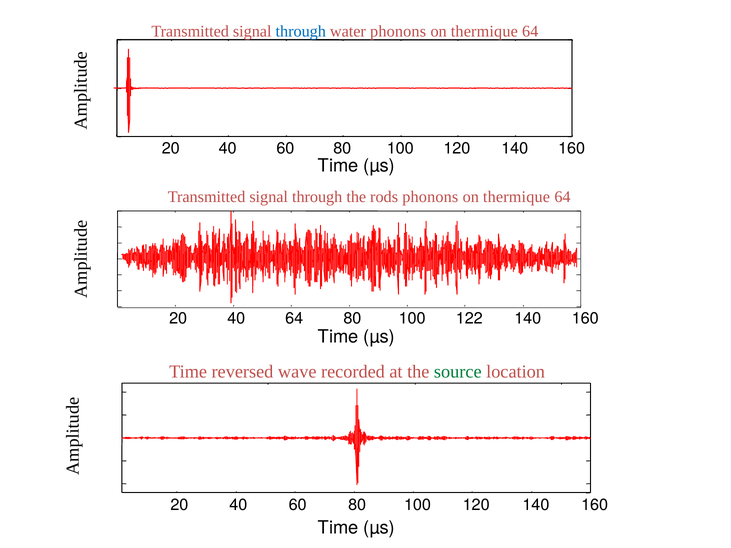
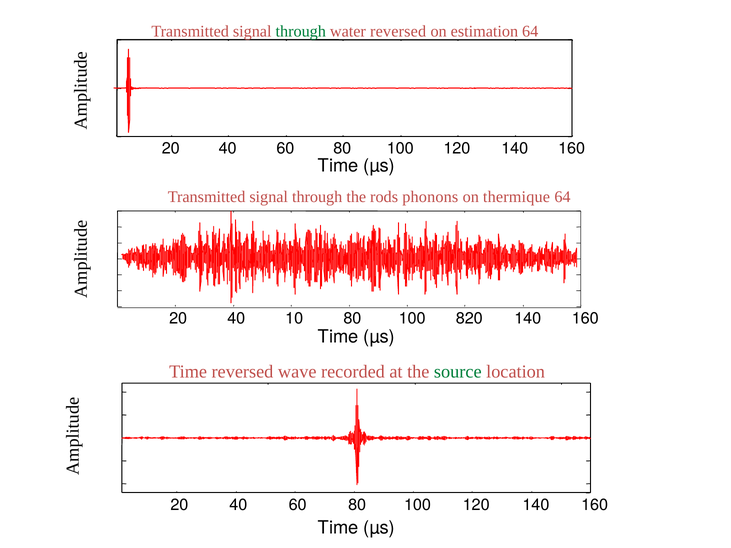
through at (301, 31) colour: blue -> green
water phonons: phonons -> reversed
thermique at (484, 31): thermique -> estimation
40 64: 64 -> 10
122: 122 -> 820
